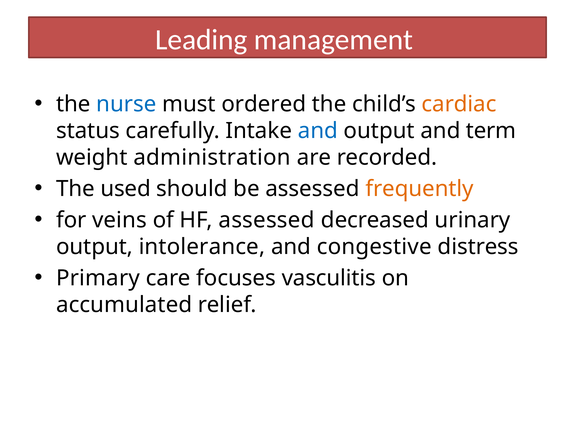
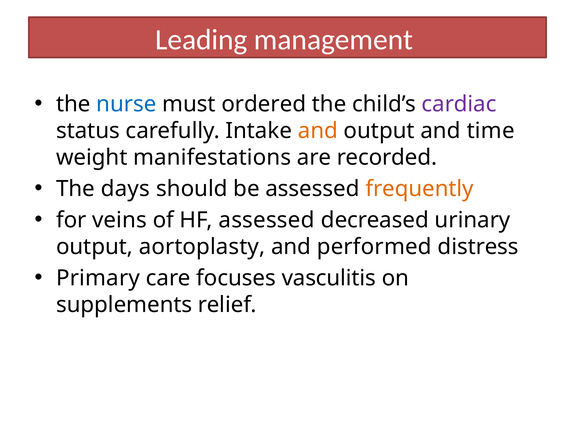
cardiac colour: orange -> purple
and at (318, 131) colour: blue -> orange
term: term -> time
administration: administration -> manifestations
used: used -> days
intolerance: intolerance -> aortoplasty
congestive: congestive -> performed
accumulated: accumulated -> supplements
